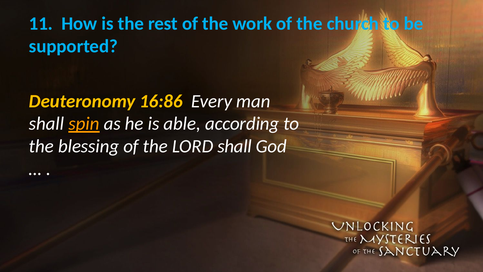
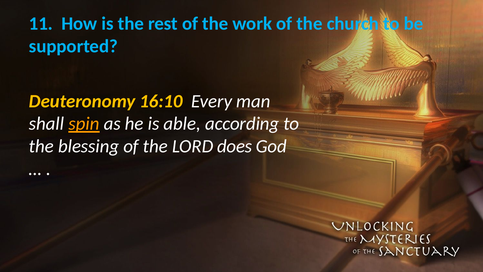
16:86: 16:86 -> 16:10
LORD shall: shall -> does
